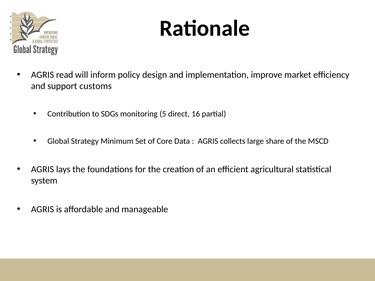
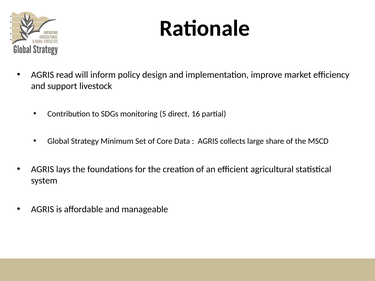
customs: customs -> livestock
